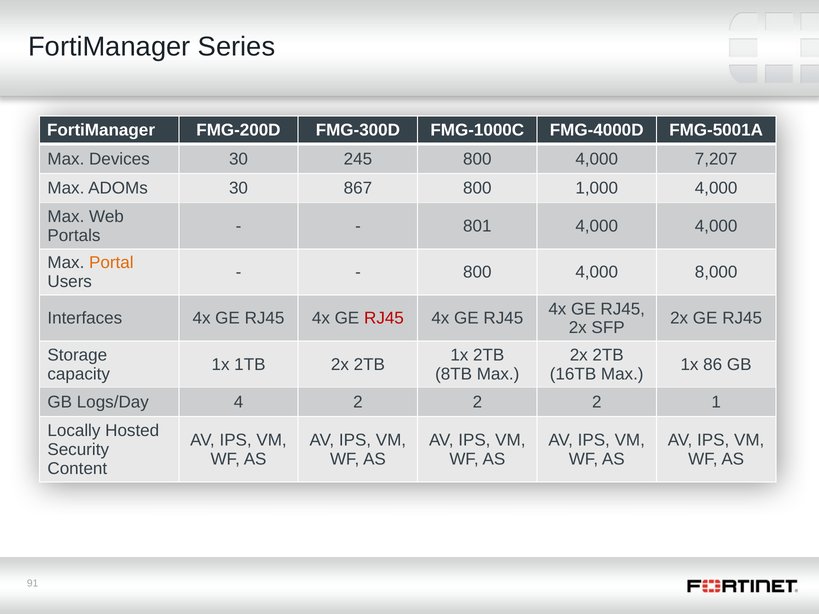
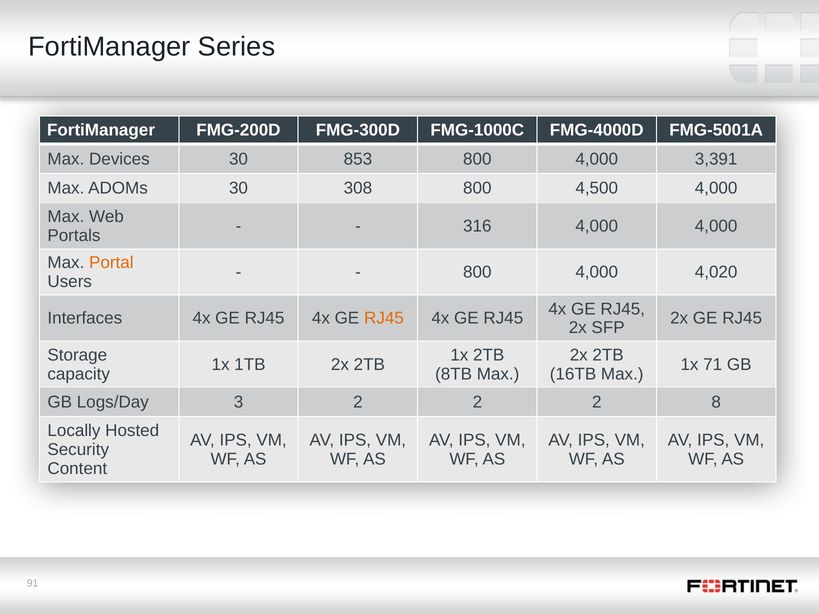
245: 245 -> 853
7,207: 7,207 -> 3,391
867: 867 -> 308
1,000: 1,000 -> 4,500
801: 801 -> 316
8,000: 8,000 -> 4,020
RJ45 at (384, 318) colour: red -> orange
86: 86 -> 71
4: 4 -> 3
1: 1 -> 8
